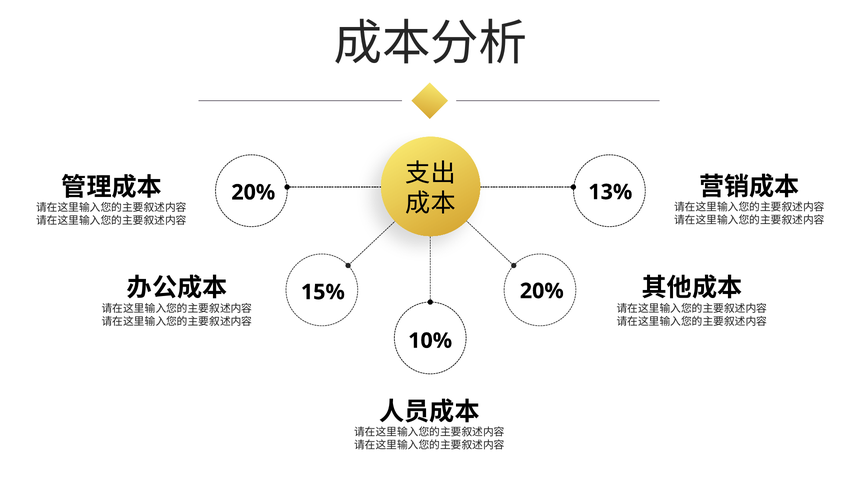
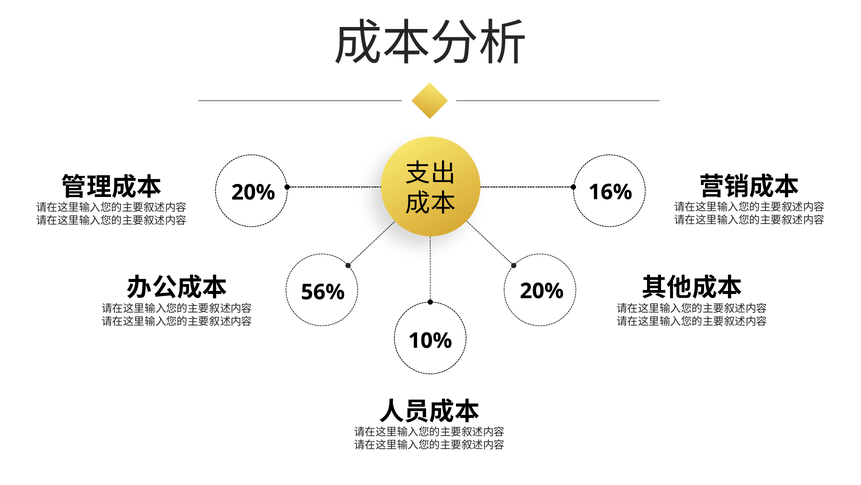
13%: 13% -> 16%
15%: 15% -> 56%
